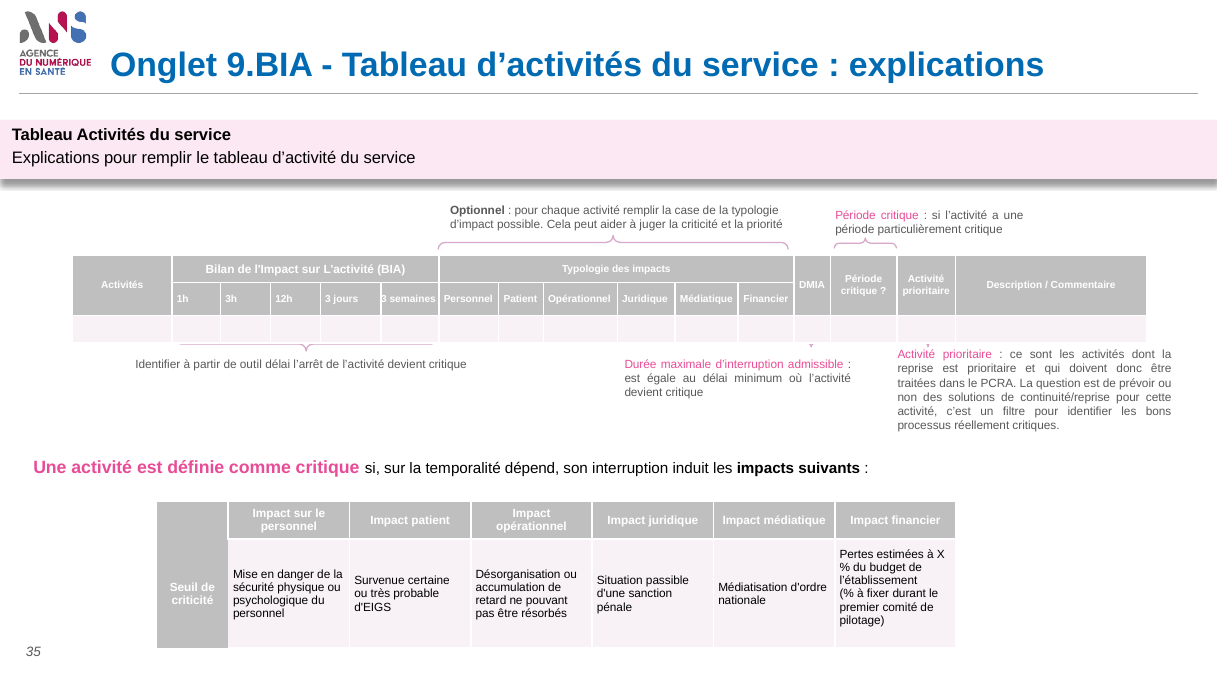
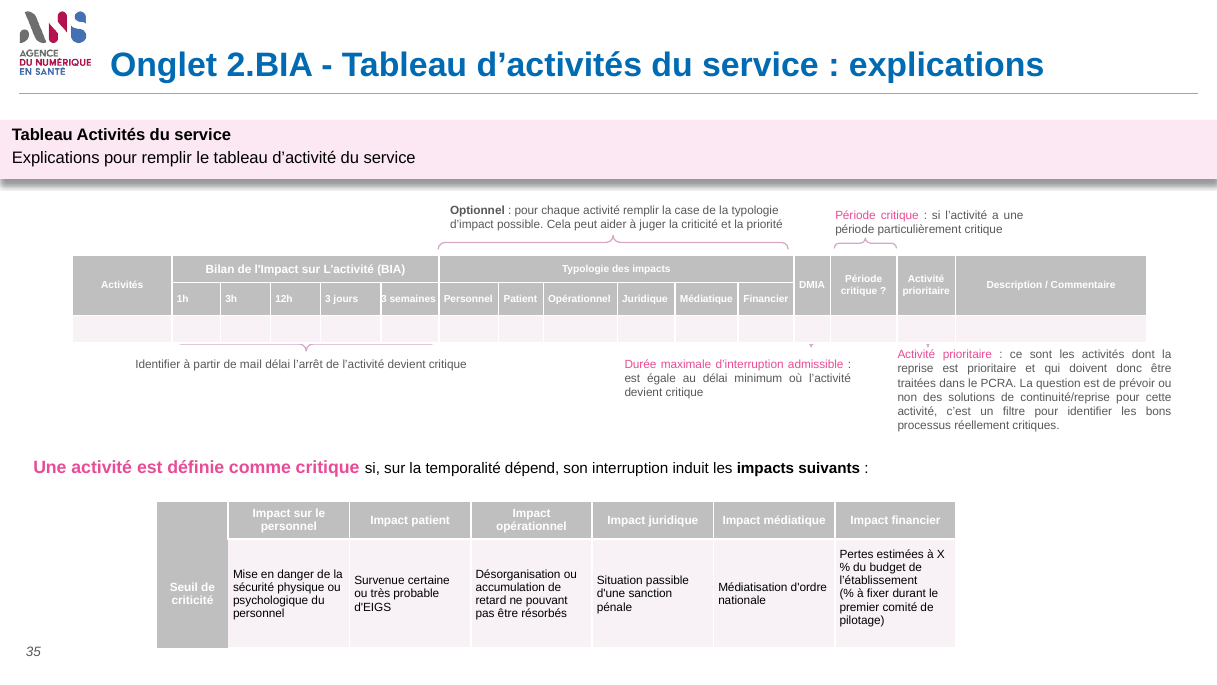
9.BIA: 9.BIA -> 2.BIA
outil: outil -> mail
